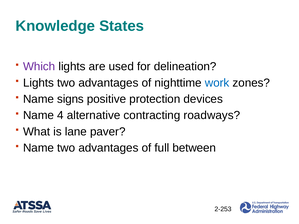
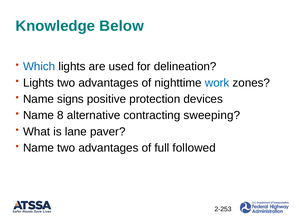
States: States -> Below
Which colour: purple -> blue
4: 4 -> 8
roadways: roadways -> sweeping
between: between -> followed
